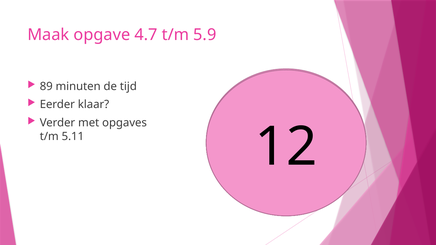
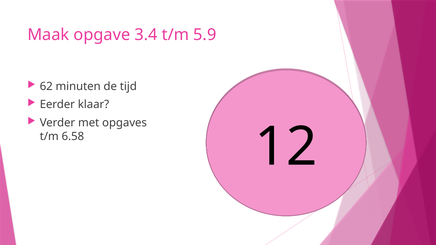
4.7: 4.7 -> 3.4
89: 89 -> 62
5.11: 5.11 -> 6.58
